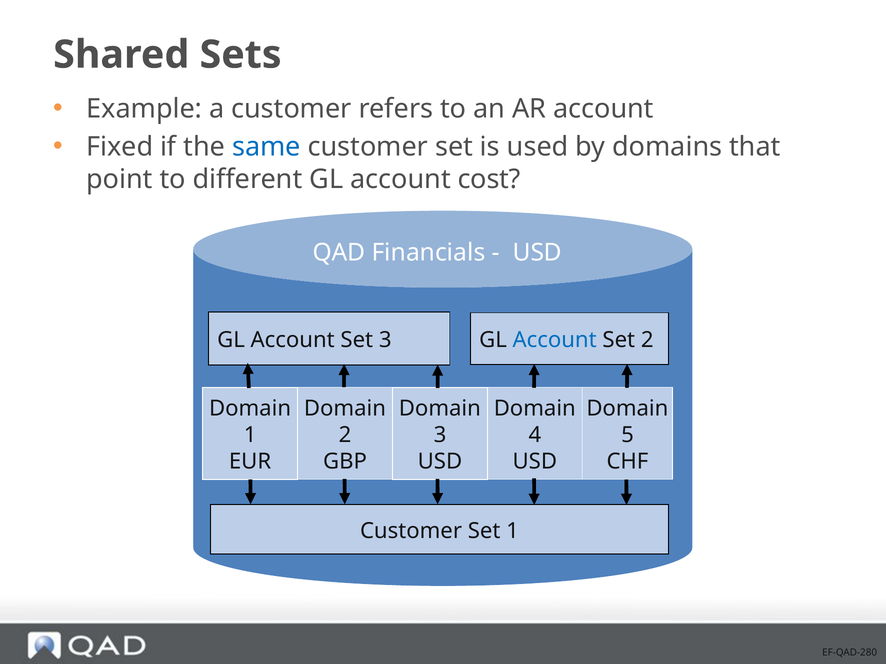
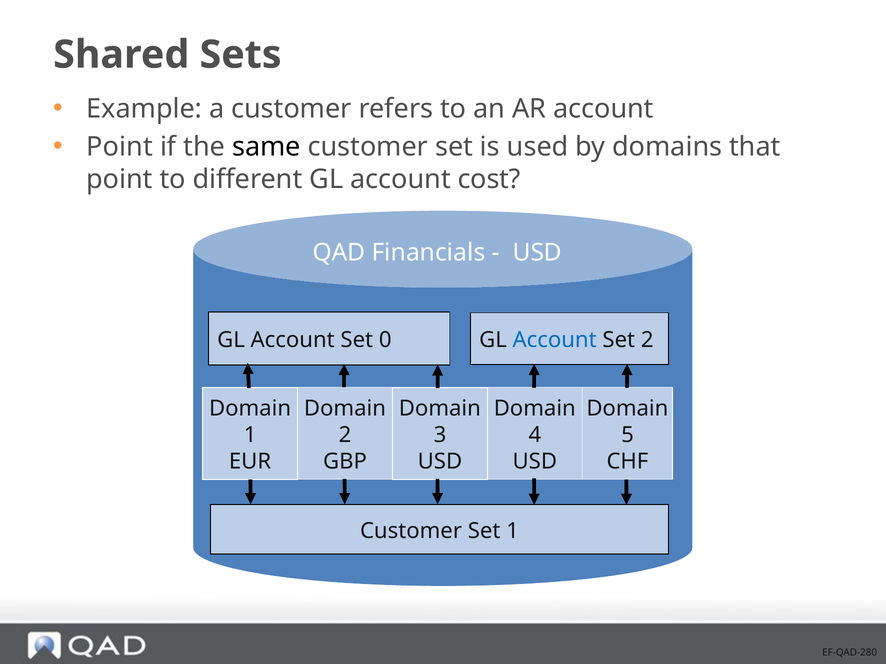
Fixed at (120, 147): Fixed -> Point
same colour: blue -> black
Set 3: 3 -> 0
